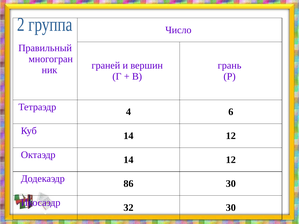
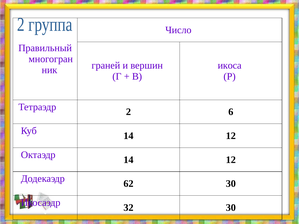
грань: грань -> икоса
4: 4 -> 2
86: 86 -> 62
